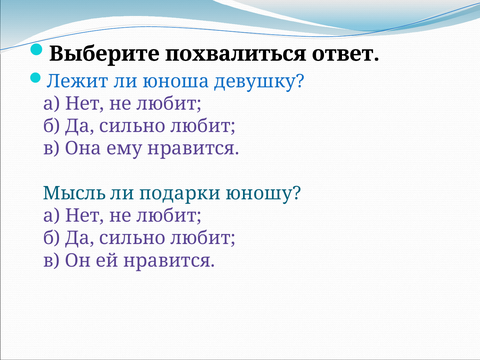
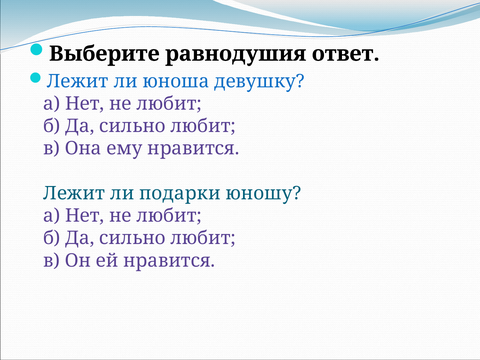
похвалиться: похвалиться -> равнодушия
Мысль at (74, 193): Мысль -> Лежит
